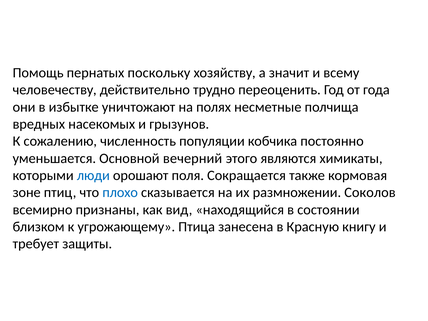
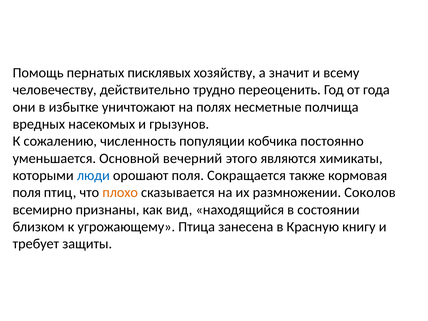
поскольку: поскольку -> писклявых
зоне at (27, 193): зоне -> поля
плохо colour: blue -> orange
